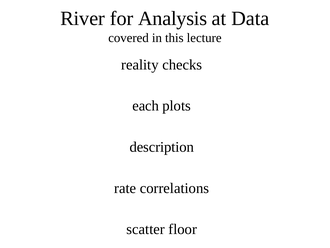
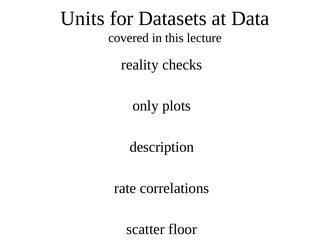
River: River -> Units
Analysis: Analysis -> Datasets
each: each -> only
